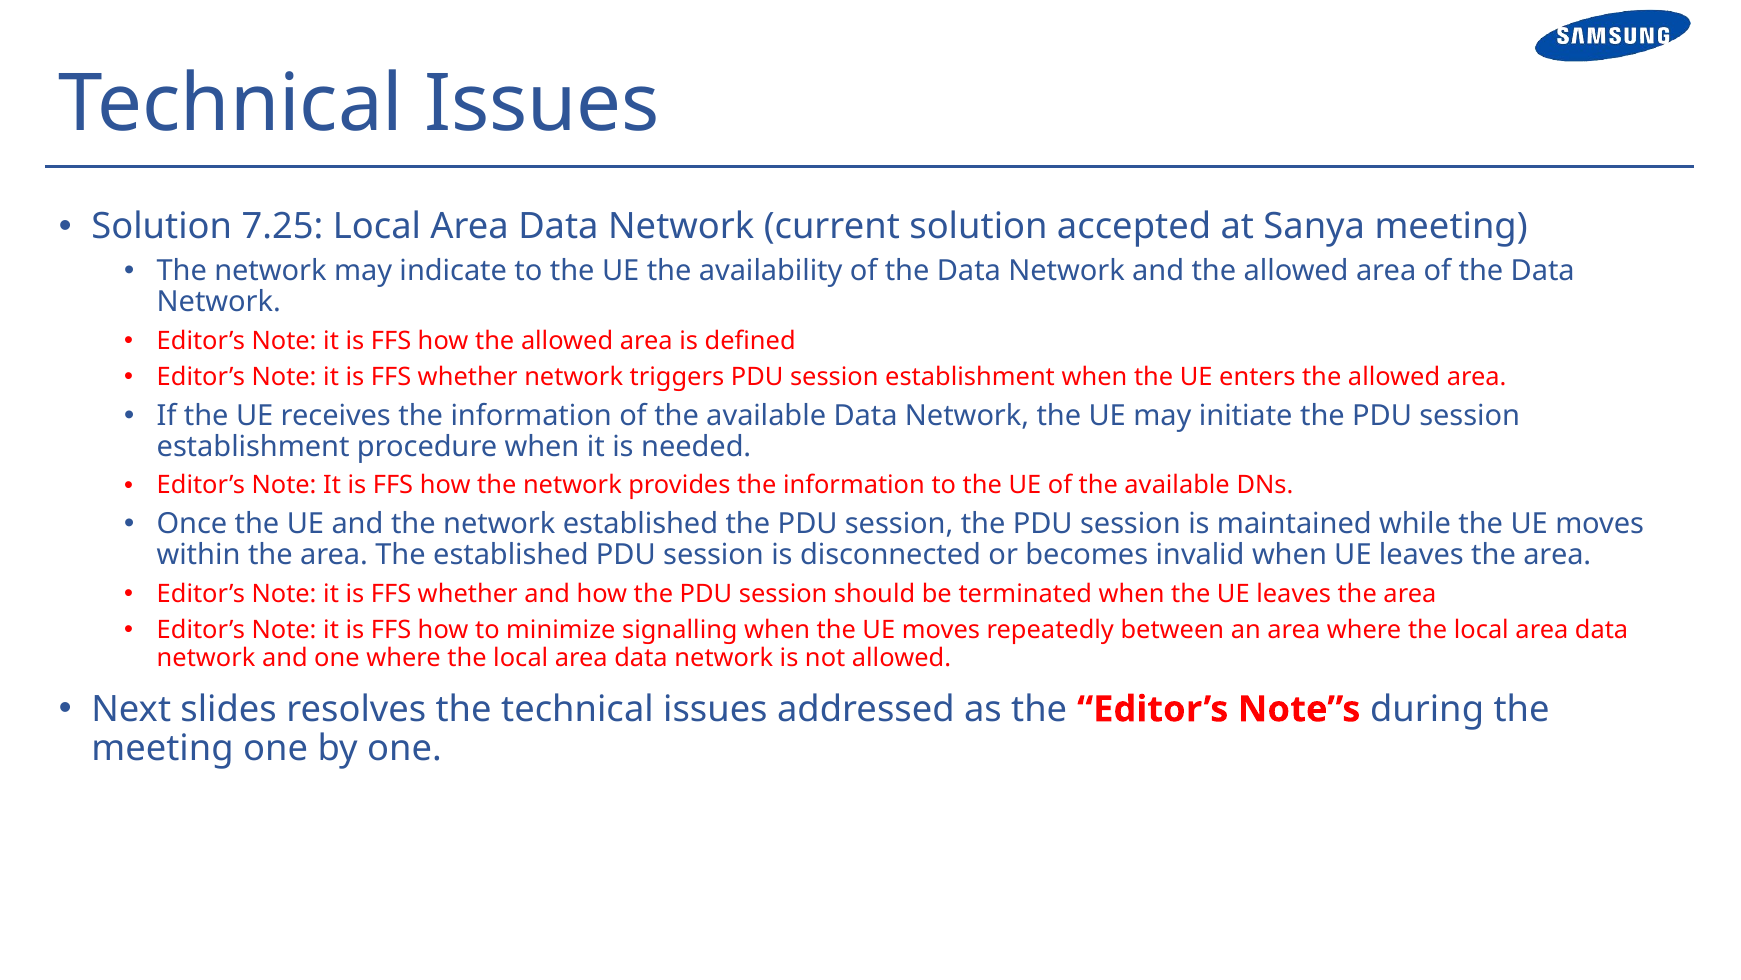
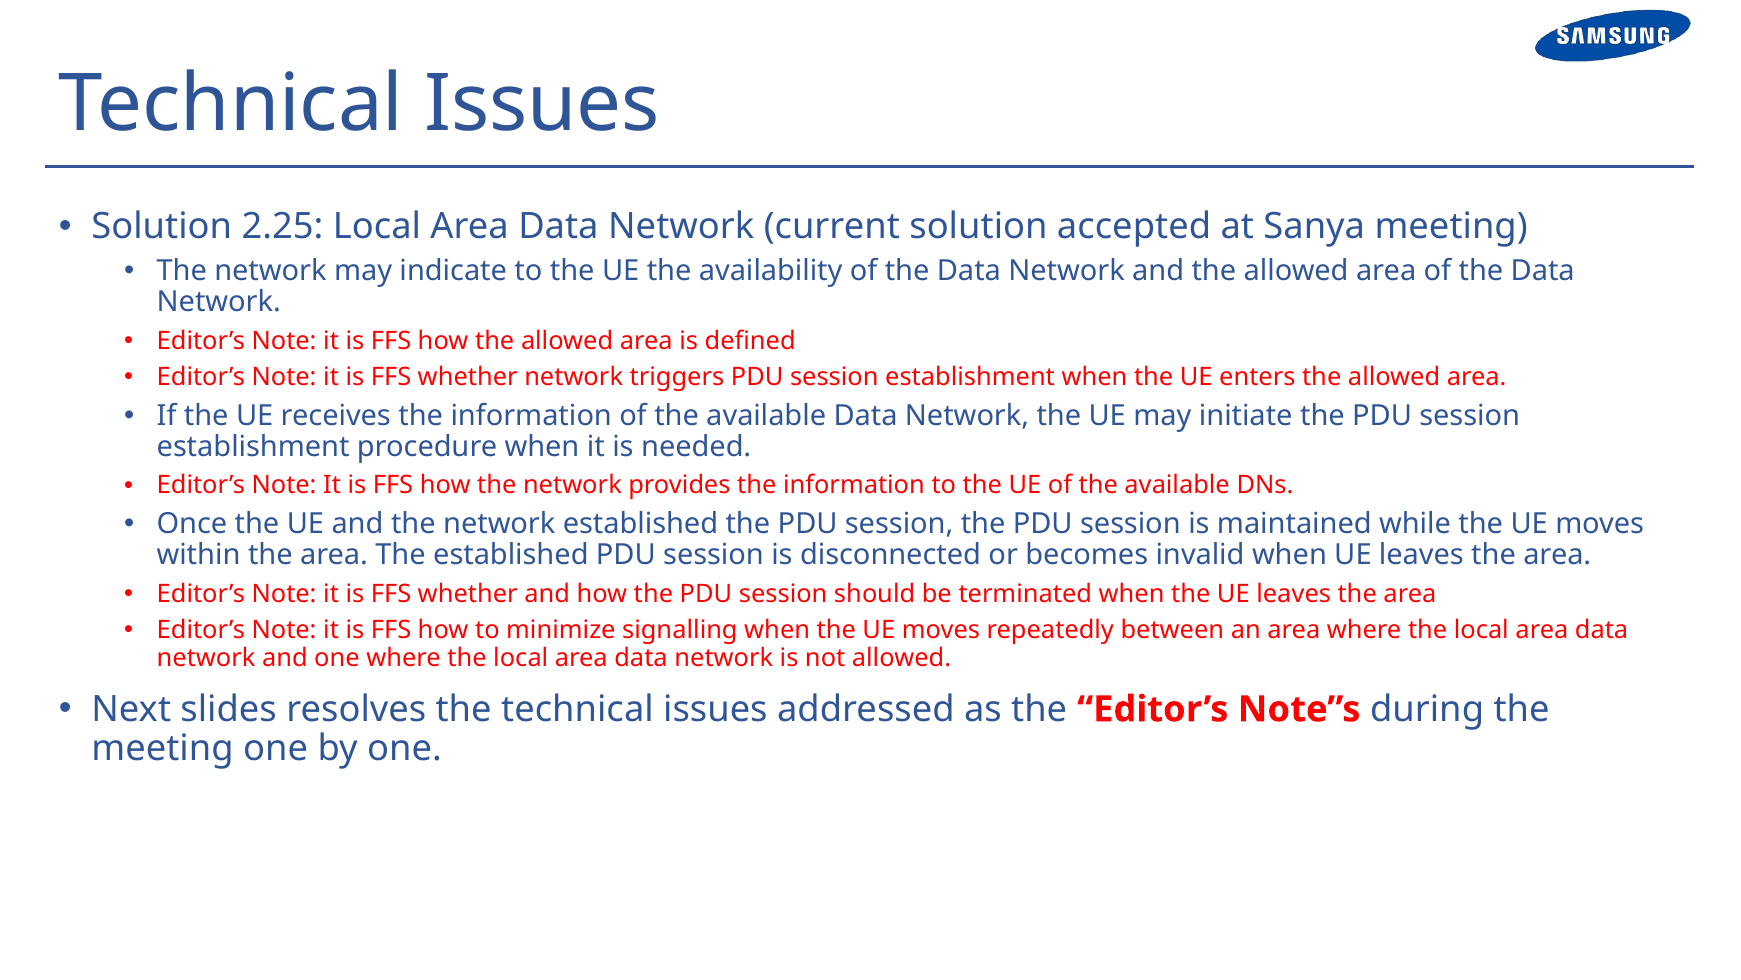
7.25: 7.25 -> 2.25
